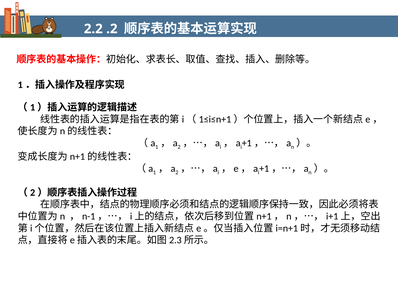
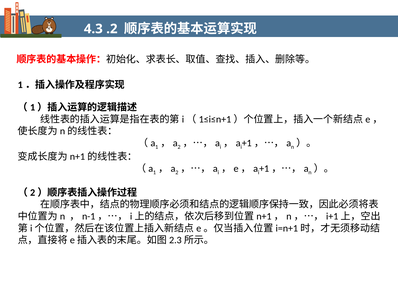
2.2: 2.2 -> 4.3
